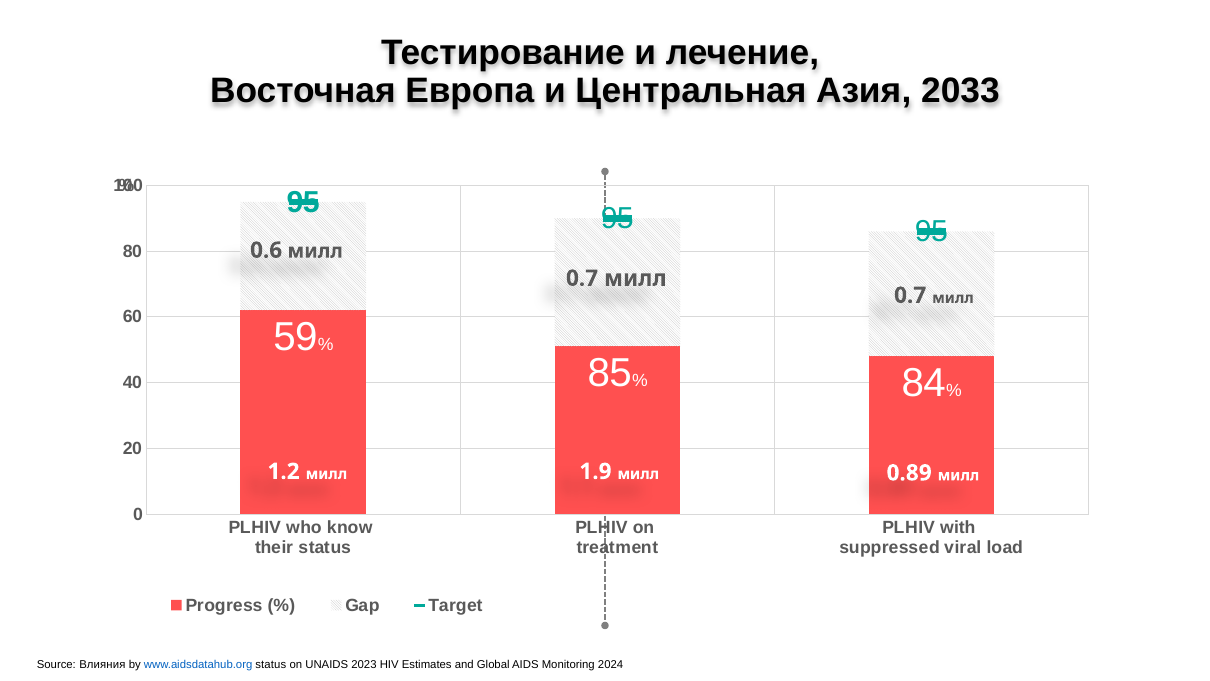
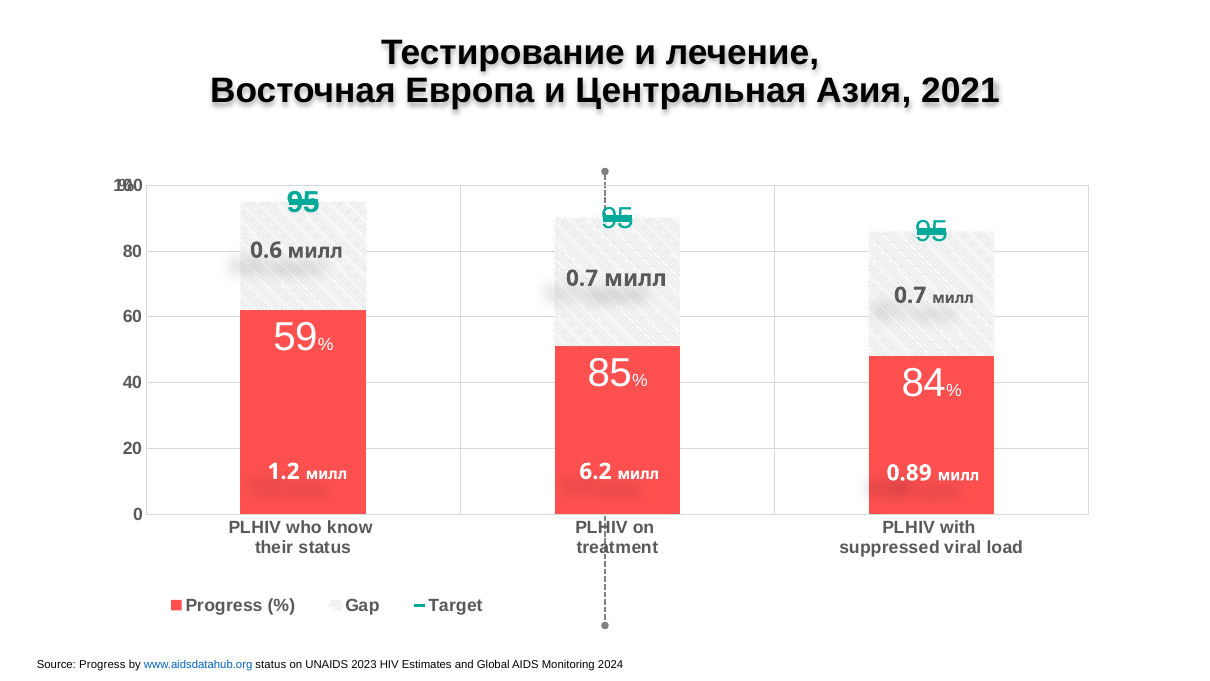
2033: 2033 -> 2021
1.9: 1.9 -> 6.2
Source Влияния: Влияния -> Progress
